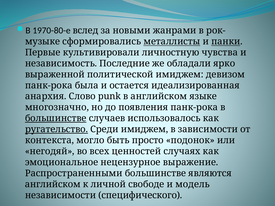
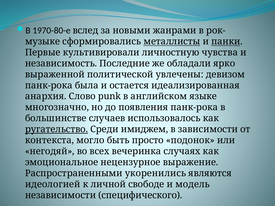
политической имиджем: имиджем -> увлечены
большинстве at (56, 118) underline: present -> none
ценностей: ценностей -> вечеринка
Распространенными большинстве: большинстве -> укоренились
английском at (53, 184): английском -> идеологией
